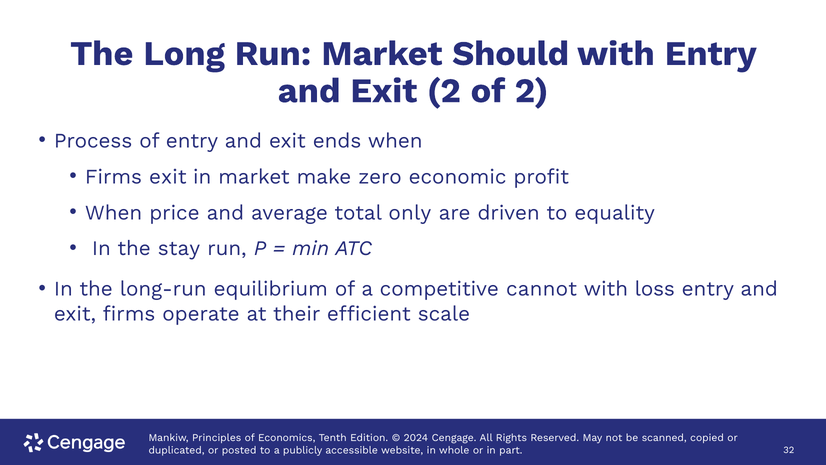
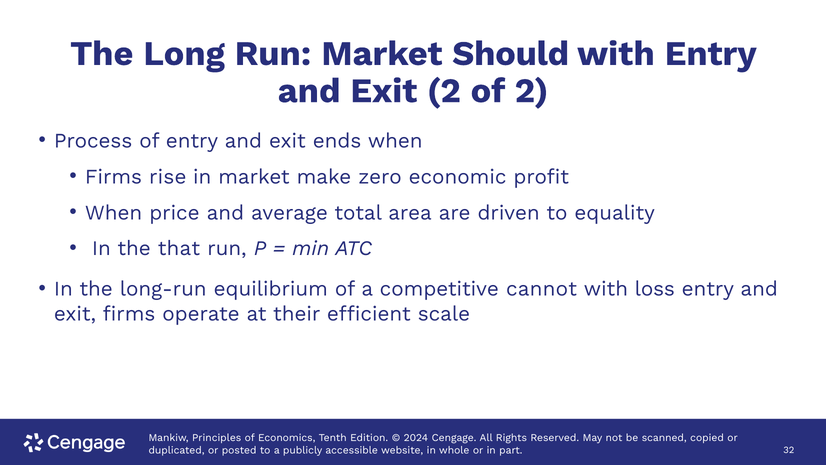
Firms exit: exit -> rise
only: only -> area
stay: stay -> that
